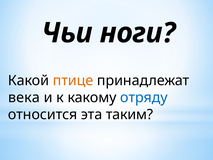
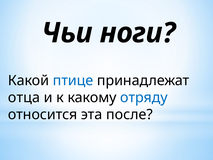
птице colour: orange -> blue
века: века -> отца
таким: таким -> после
